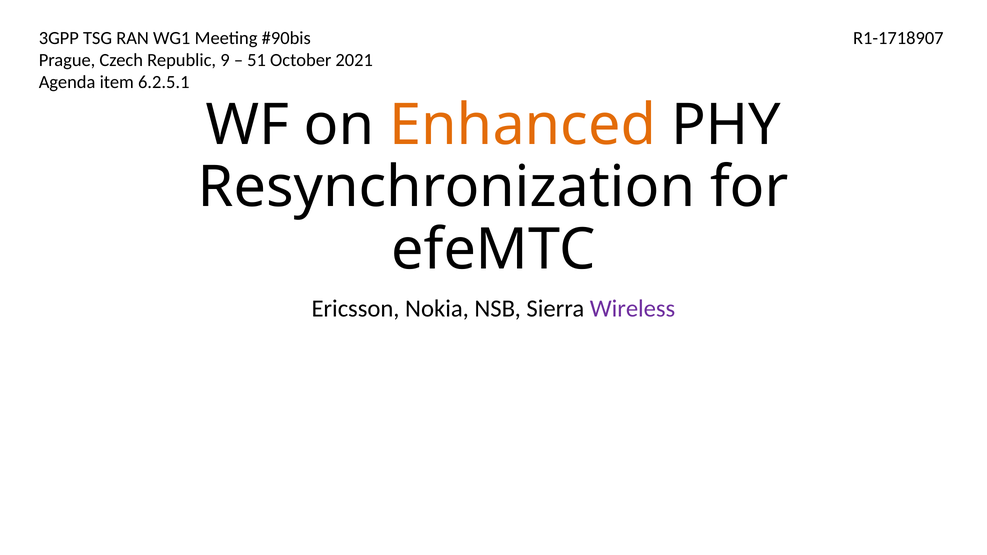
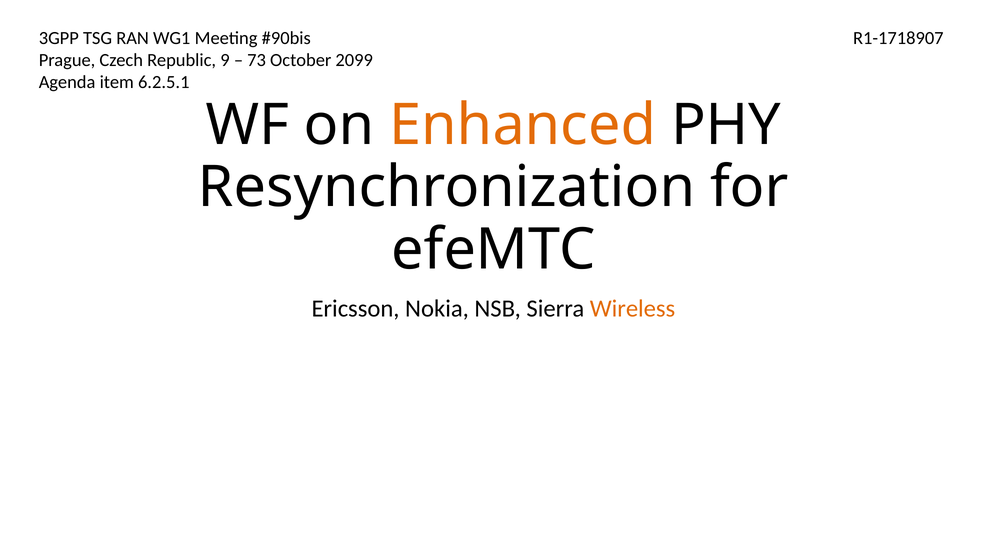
51: 51 -> 73
2021: 2021 -> 2099
Wireless colour: purple -> orange
